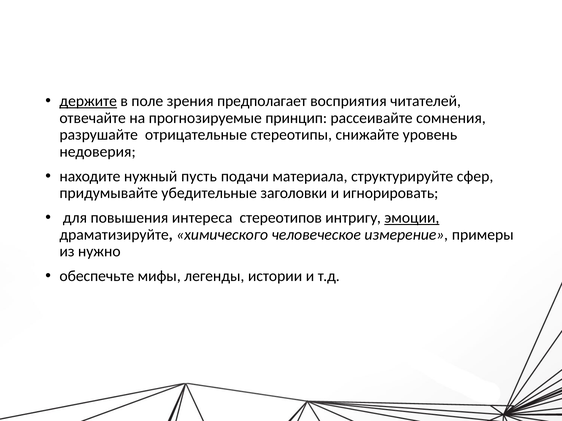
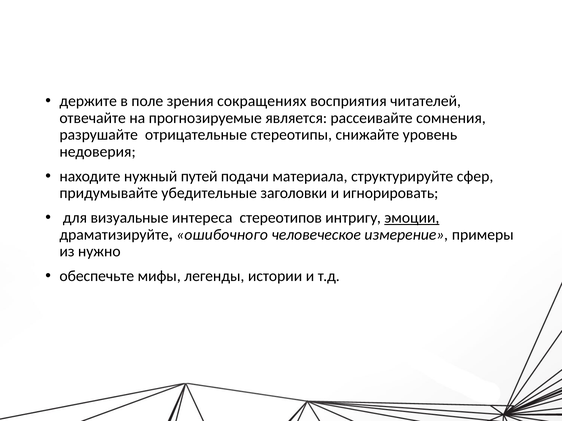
держите underline: present -> none
предполагает: предполагает -> сокращениях
принцип: принцип -> является
пусть: пусть -> путей
повышения: повышения -> визуальные
химического: химического -> ошибочного
